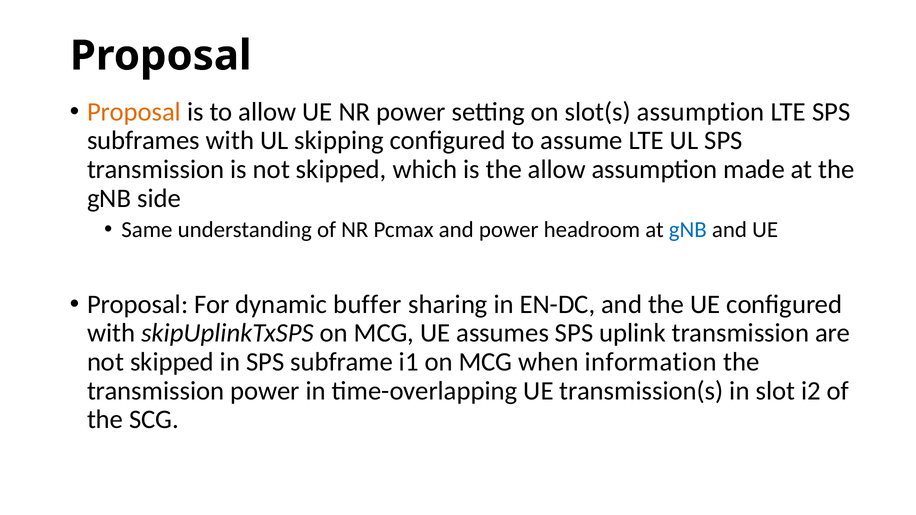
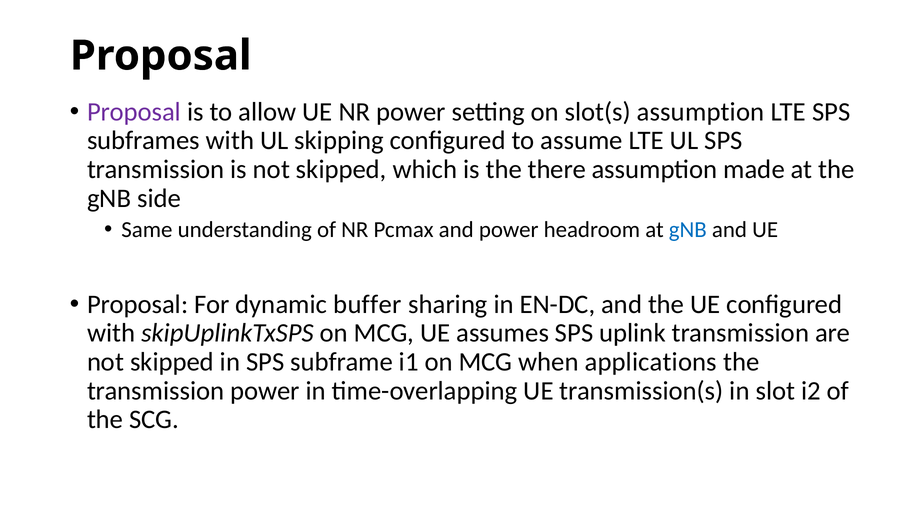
Proposal at (134, 112) colour: orange -> purple
the allow: allow -> there
information: information -> applications
